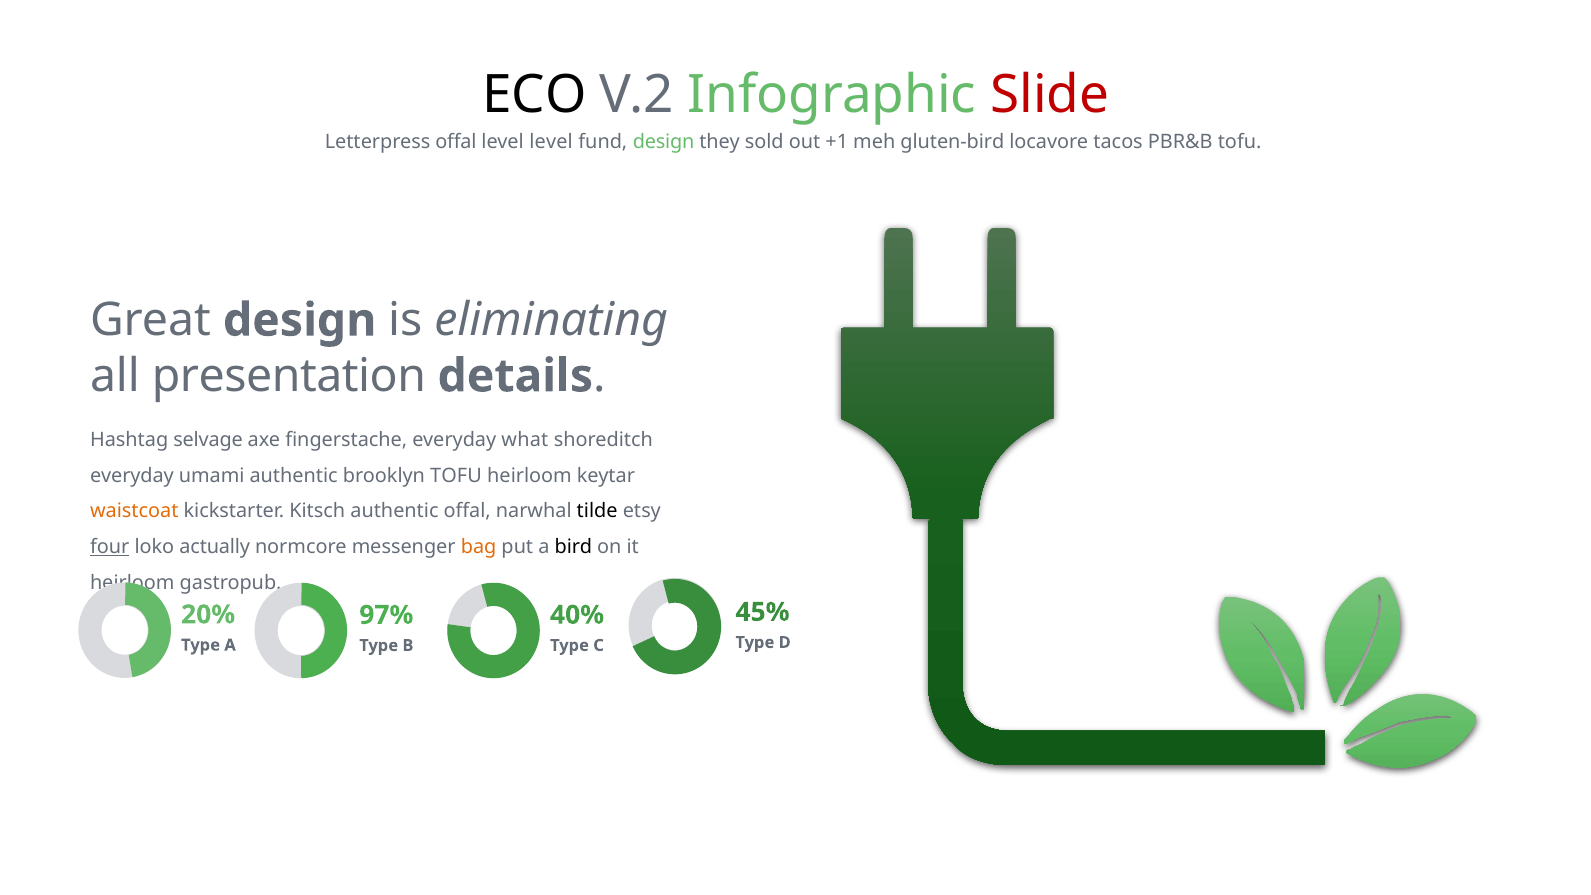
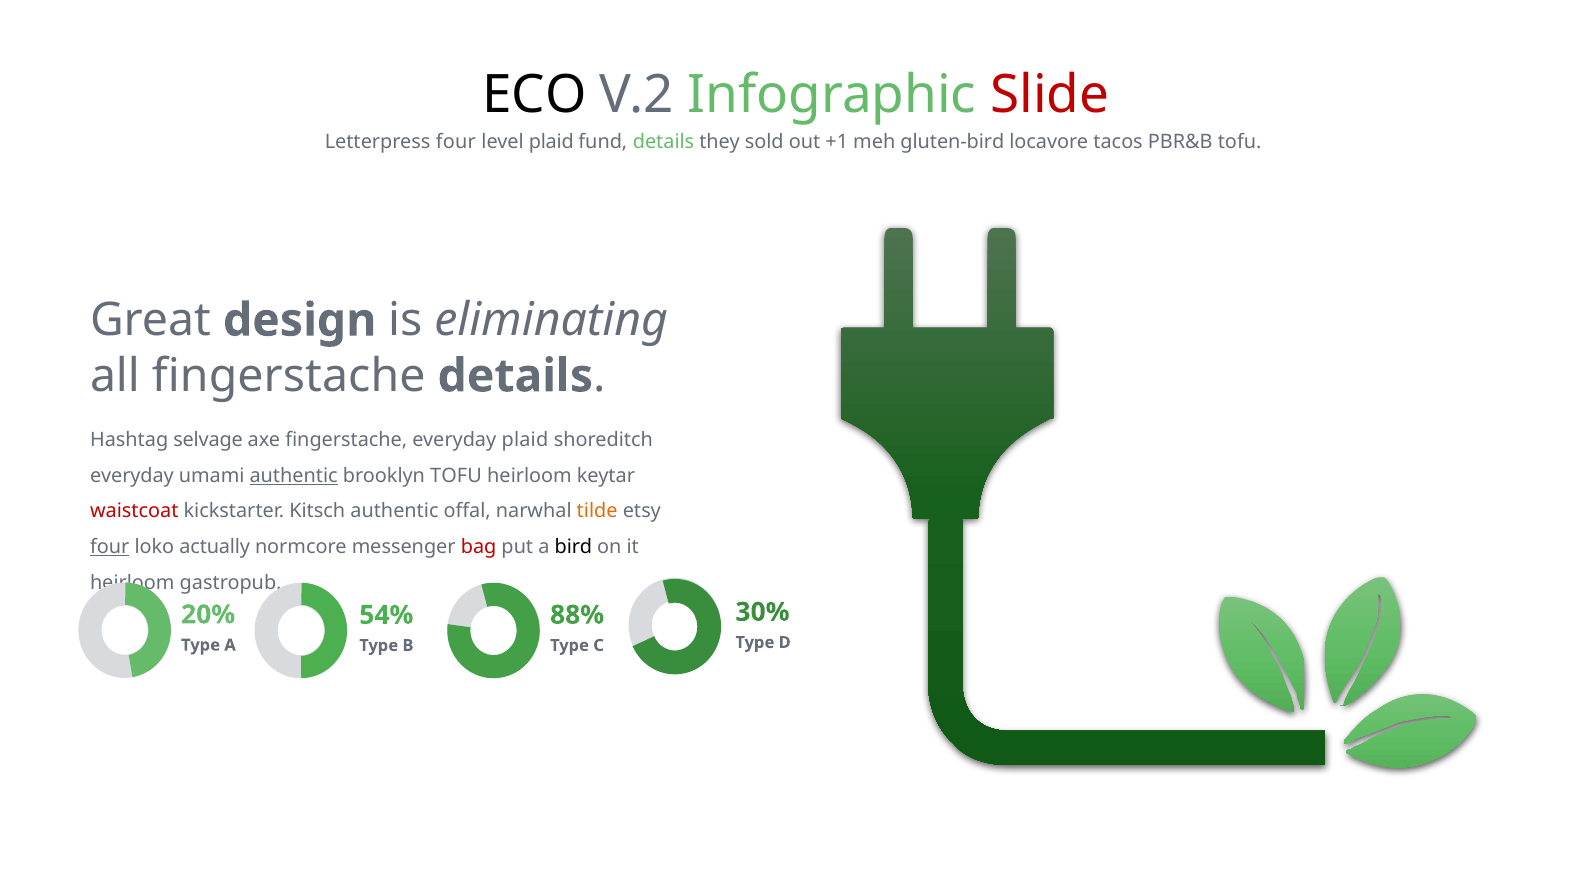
Letterpress offal: offal -> four
level level: level -> plaid
fund design: design -> details
all presentation: presentation -> fingerstache
everyday what: what -> plaid
authentic at (294, 476) underline: none -> present
waistcoat colour: orange -> red
tilde colour: black -> orange
bag colour: orange -> red
45%: 45% -> 30%
97%: 97% -> 54%
40%: 40% -> 88%
